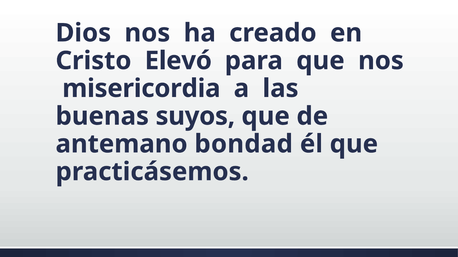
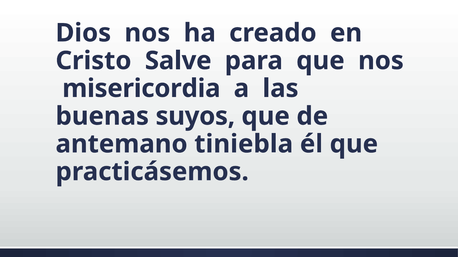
Elevó: Elevó -> Salve
bondad: bondad -> tiniebla
